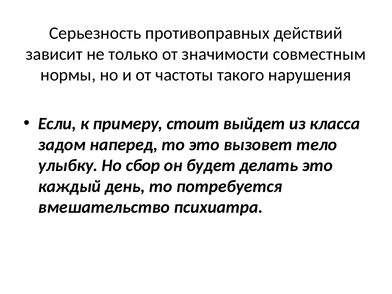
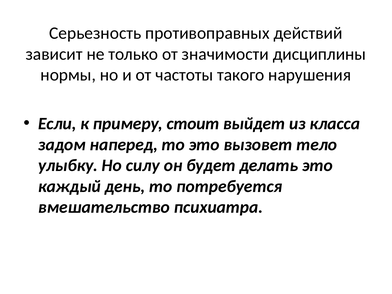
совместным: совместным -> дисциплины
сбор: сбор -> силу
